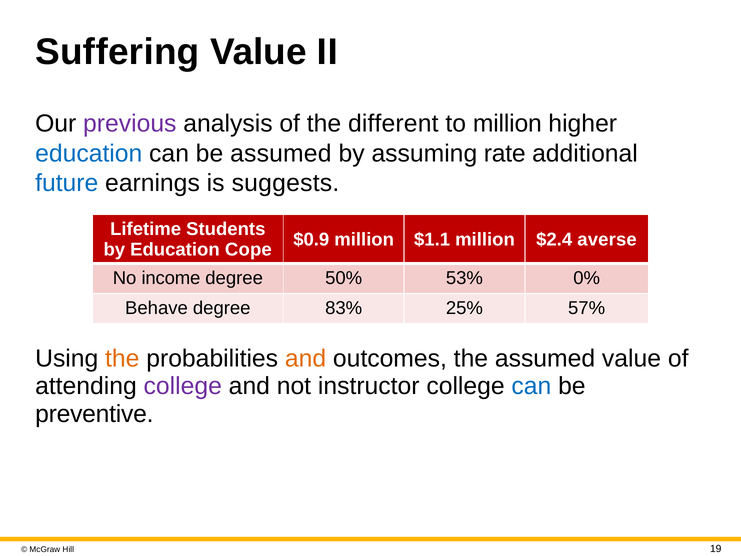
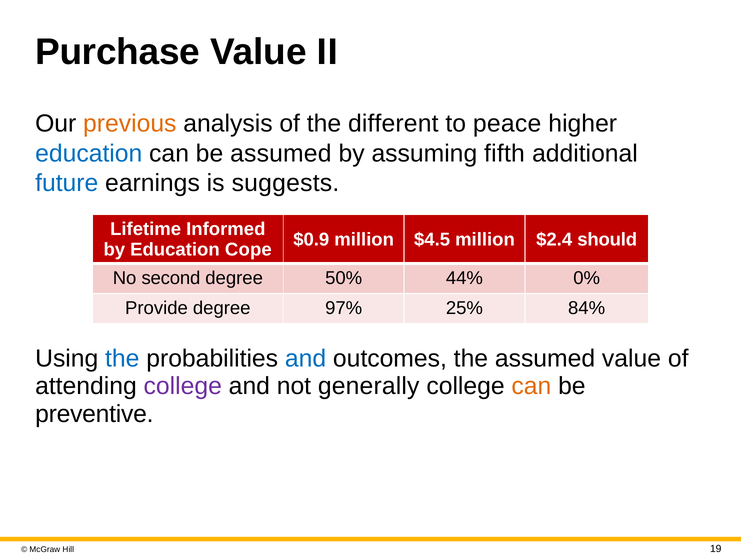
Suffering: Suffering -> Purchase
previous colour: purple -> orange
to million: million -> peace
rate: rate -> fifth
Students: Students -> Informed
$1.1: $1.1 -> $4.5
averse: averse -> should
income: income -> second
53%: 53% -> 44%
Behave: Behave -> Provide
83%: 83% -> 97%
57%: 57% -> 84%
the at (122, 359) colour: orange -> blue
and at (306, 359) colour: orange -> blue
instructor: instructor -> generally
can at (531, 386) colour: blue -> orange
